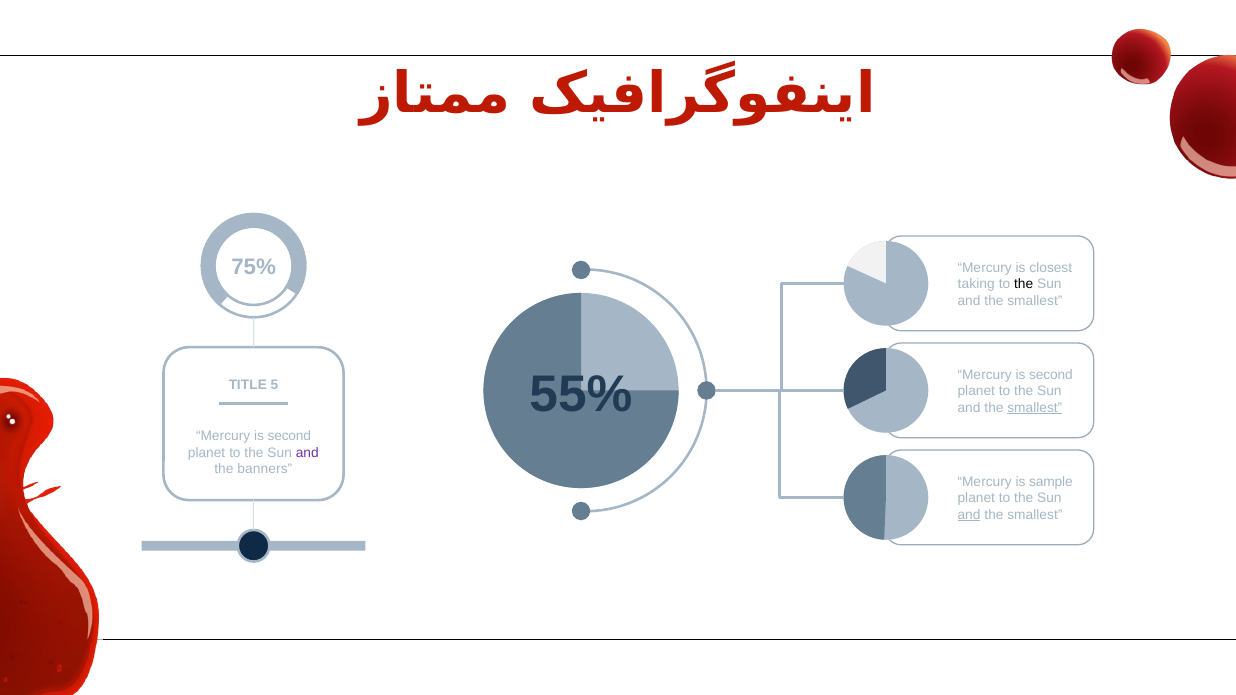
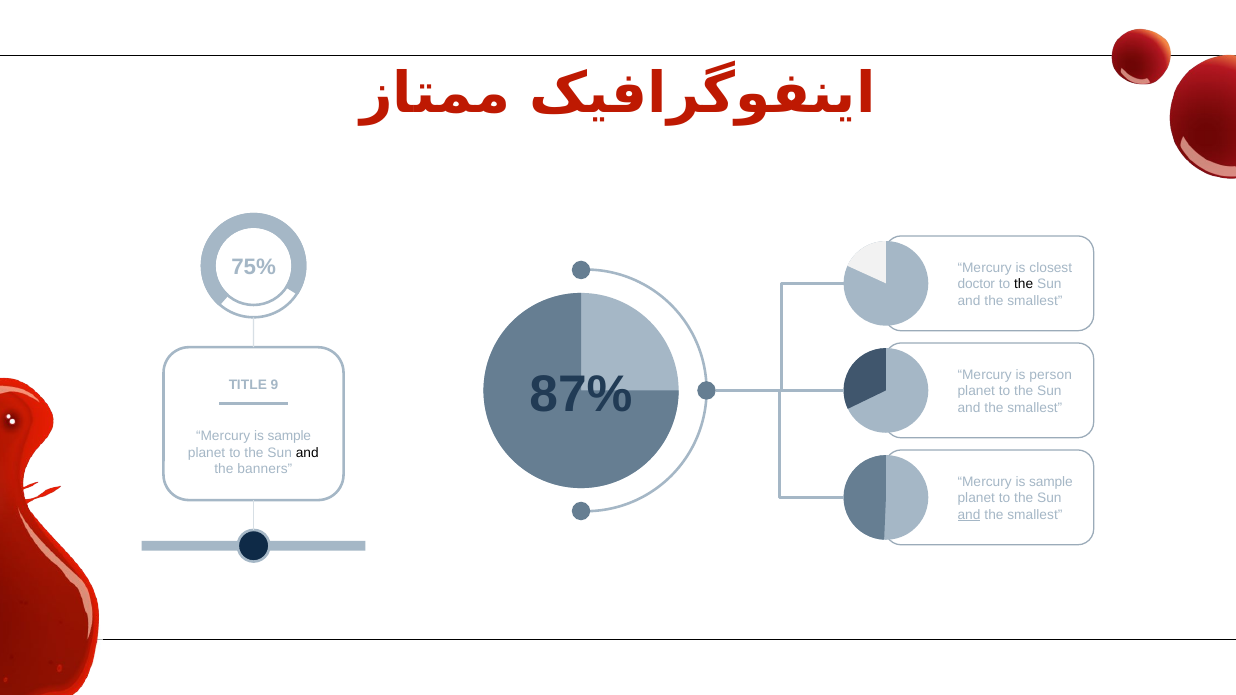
taking: taking -> doctor
second at (1051, 375): second -> person
55%: 55% -> 87%
5: 5 -> 9
smallest at (1035, 408) underline: present -> none
second at (289, 436): second -> sample
and at (307, 453) colour: purple -> black
